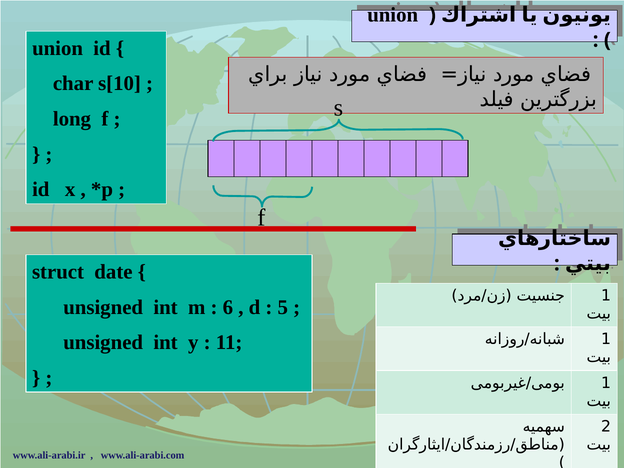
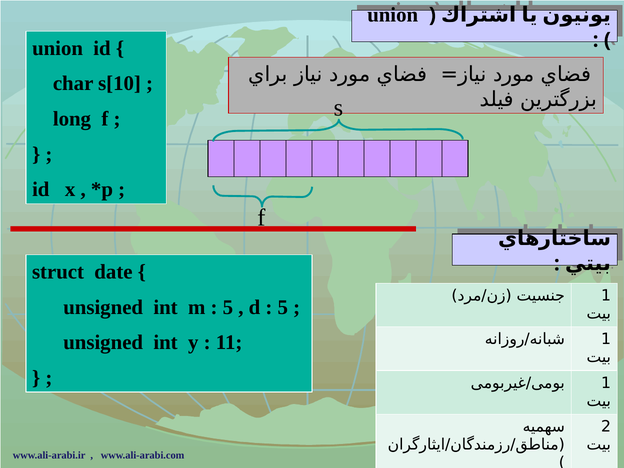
6 at (228, 307): 6 -> 5
